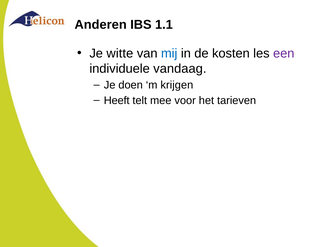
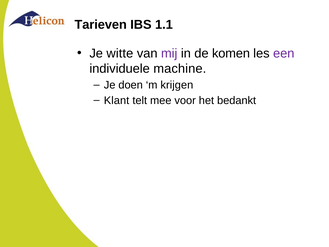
Anderen: Anderen -> Tarieven
mij colour: blue -> purple
kosten: kosten -> komen
vandaag: vandaag -> machine
Heeft: Heeft -> Klant
tarieven: tarieven -> bedankt
